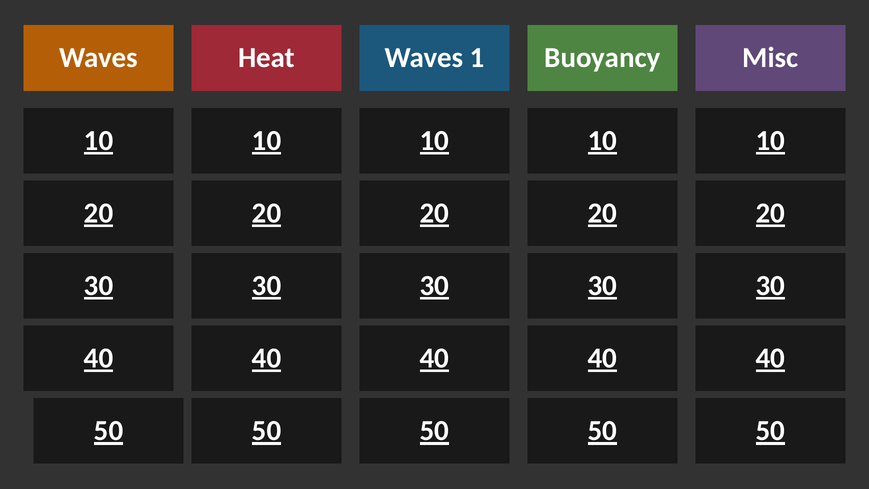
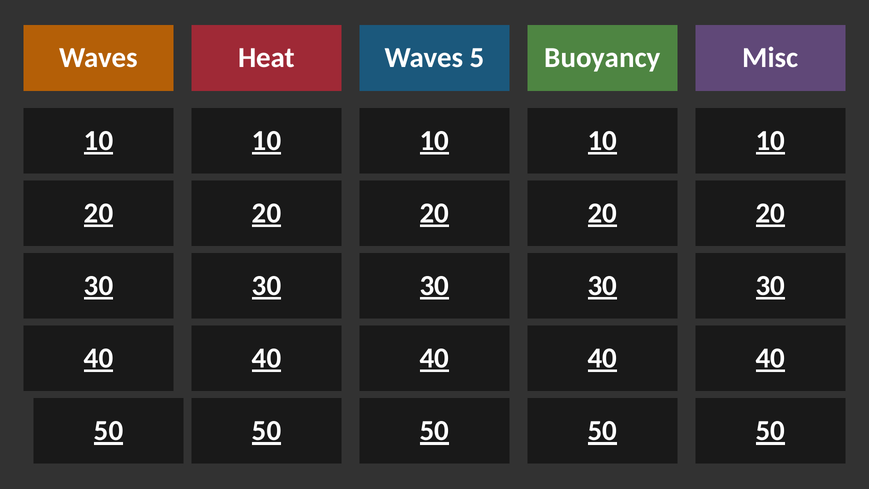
1: 1 -> 5
